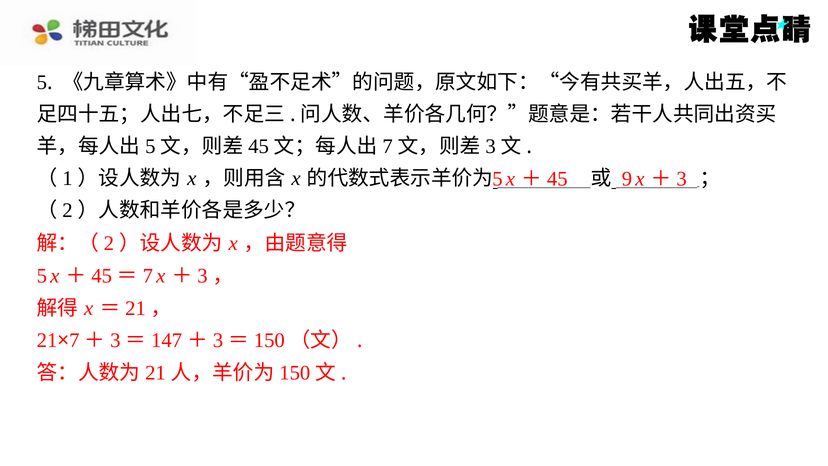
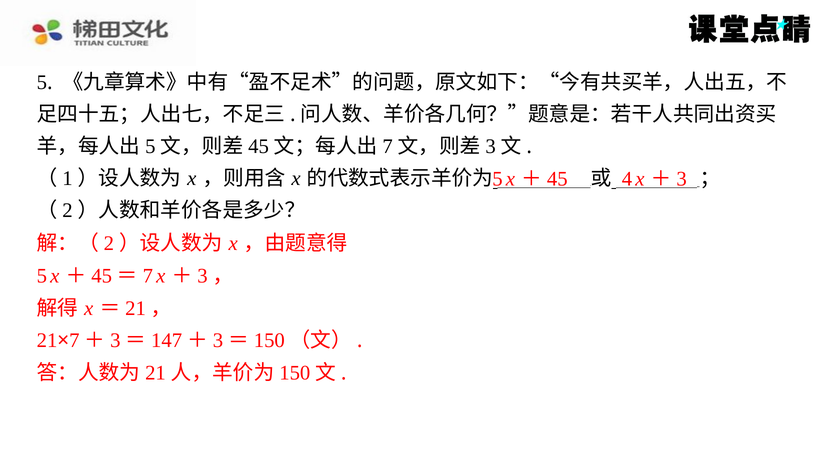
9: 9 -> 4
